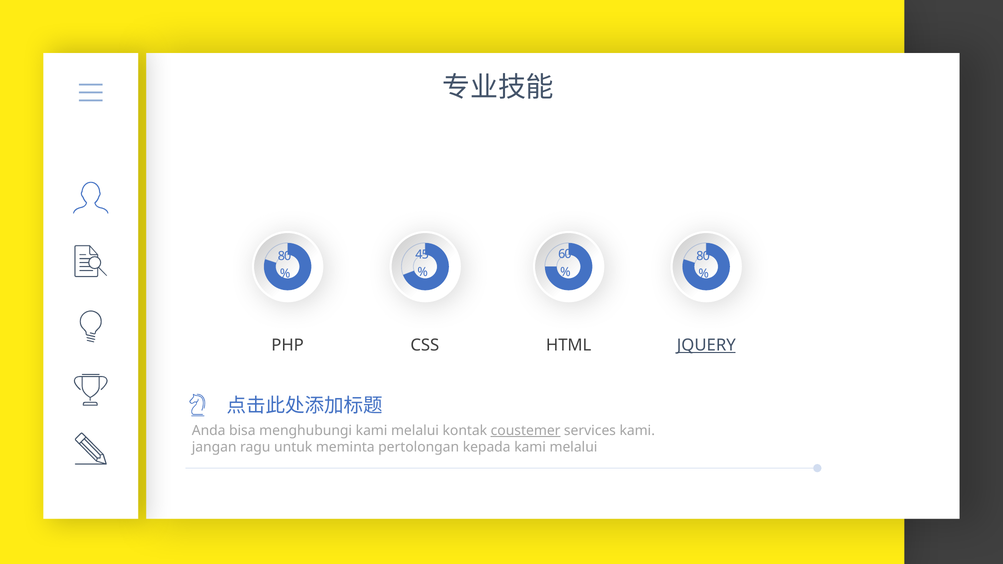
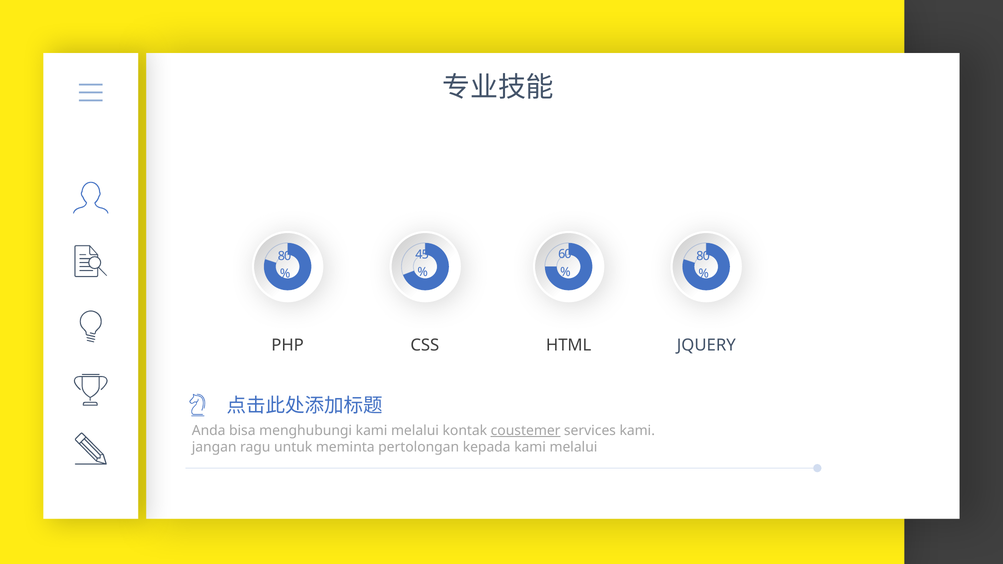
JQUERY underline: present -> none
